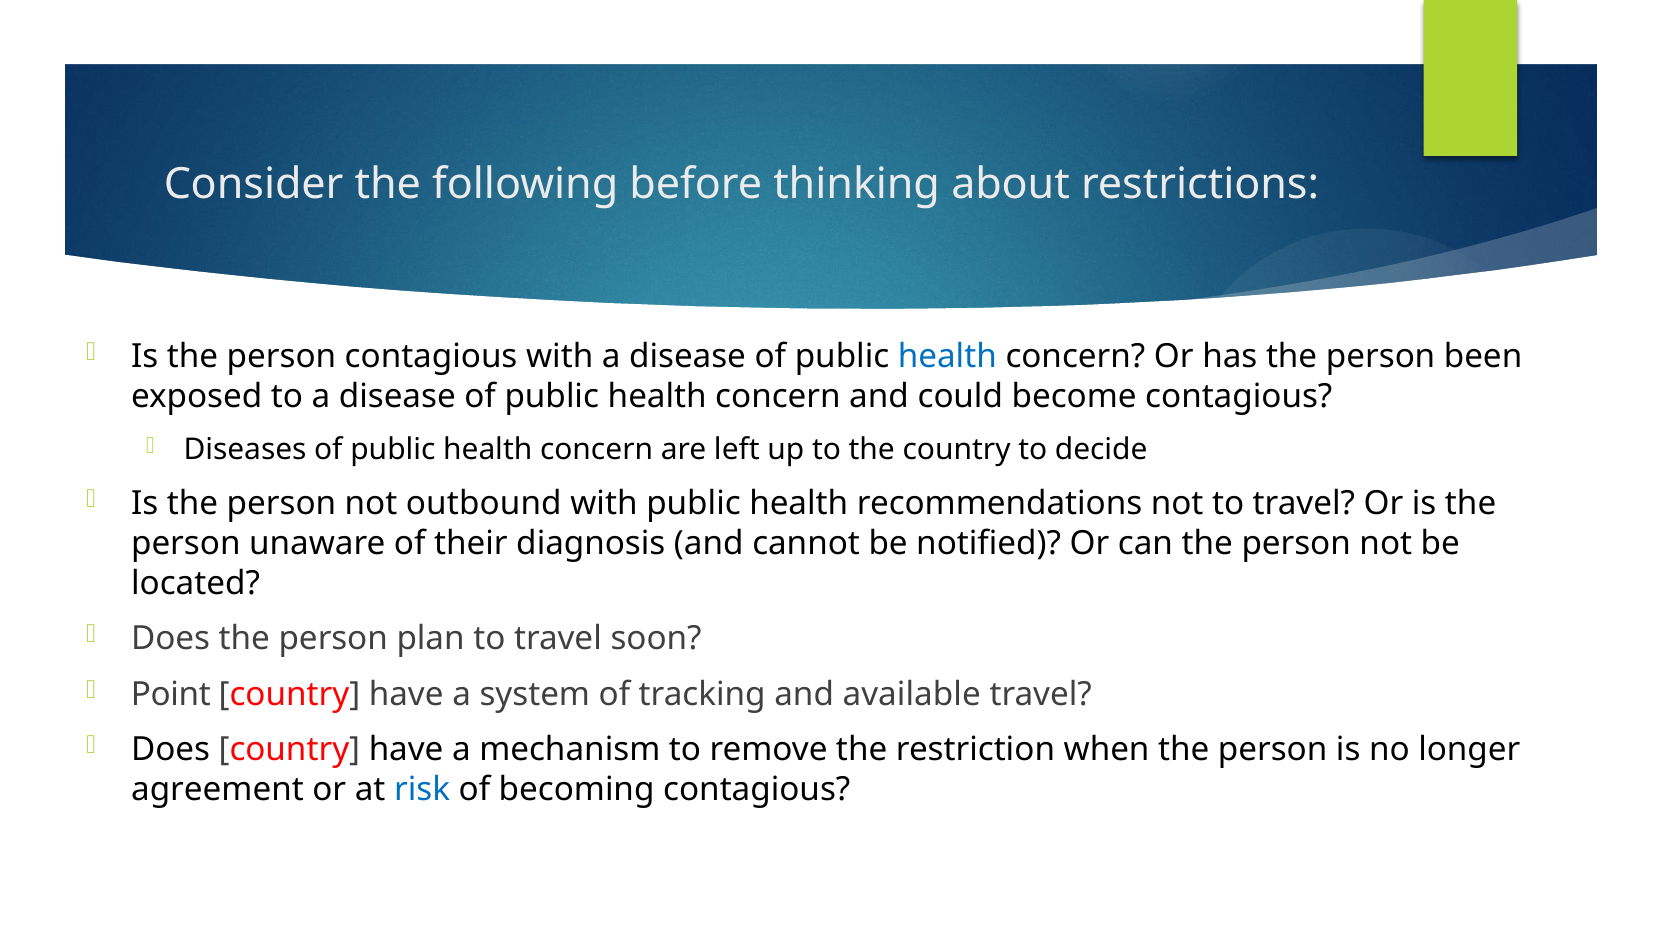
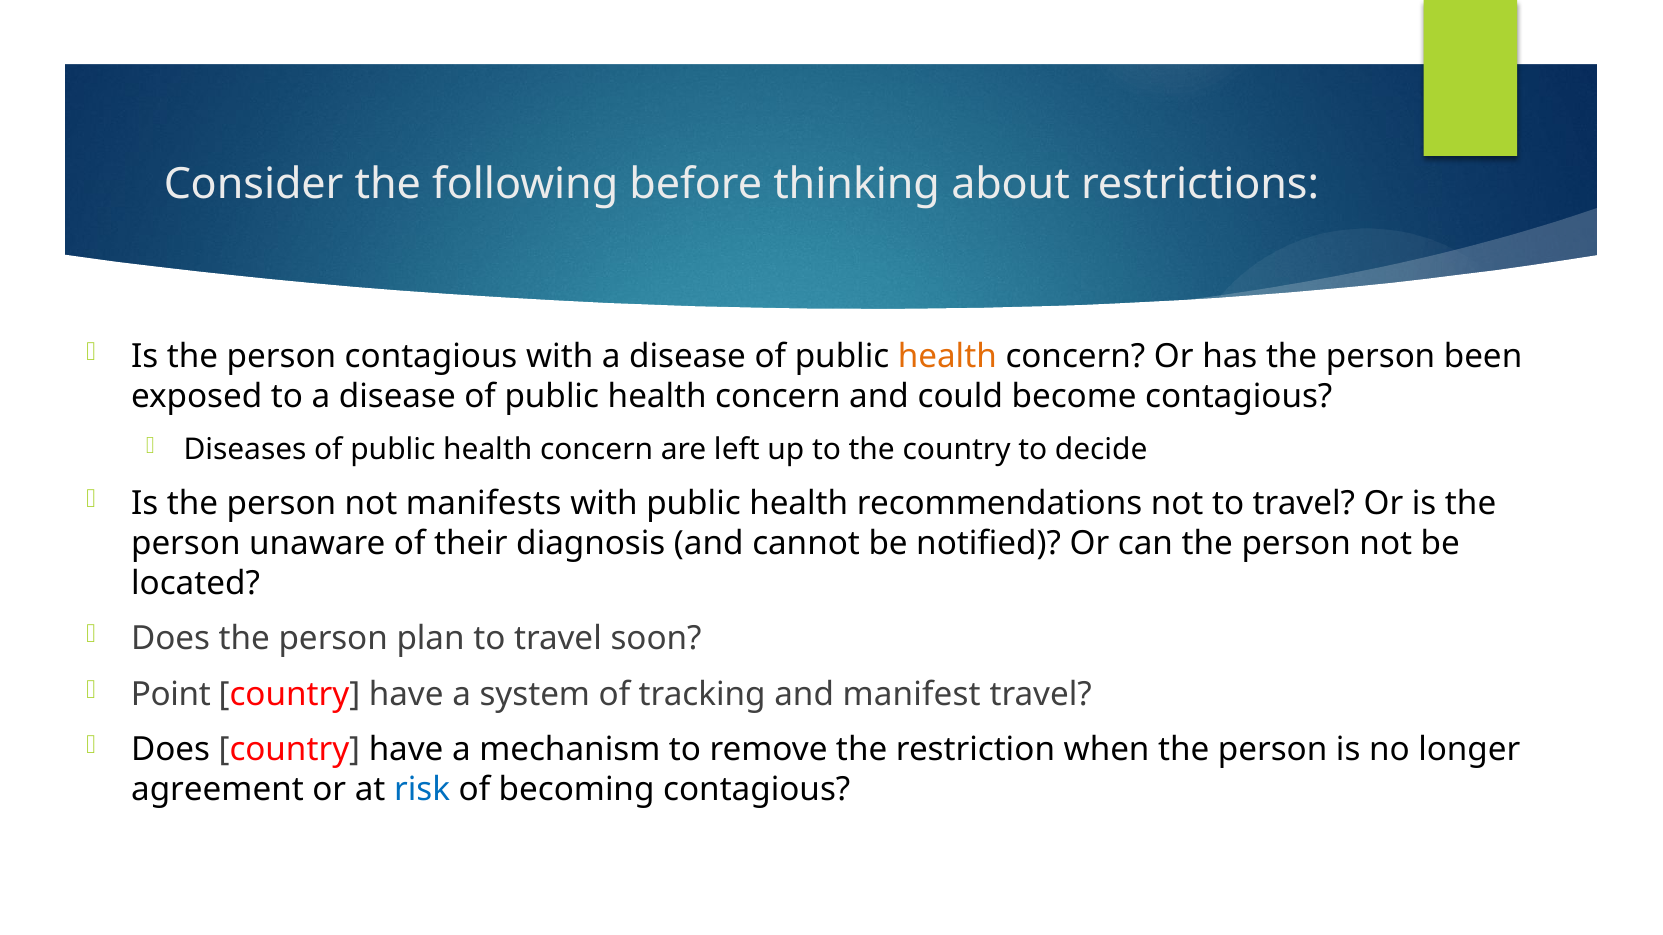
health at (947, 357) colour: blue -> orange
outbound: outbound -> manifests
available: available -> manifest
